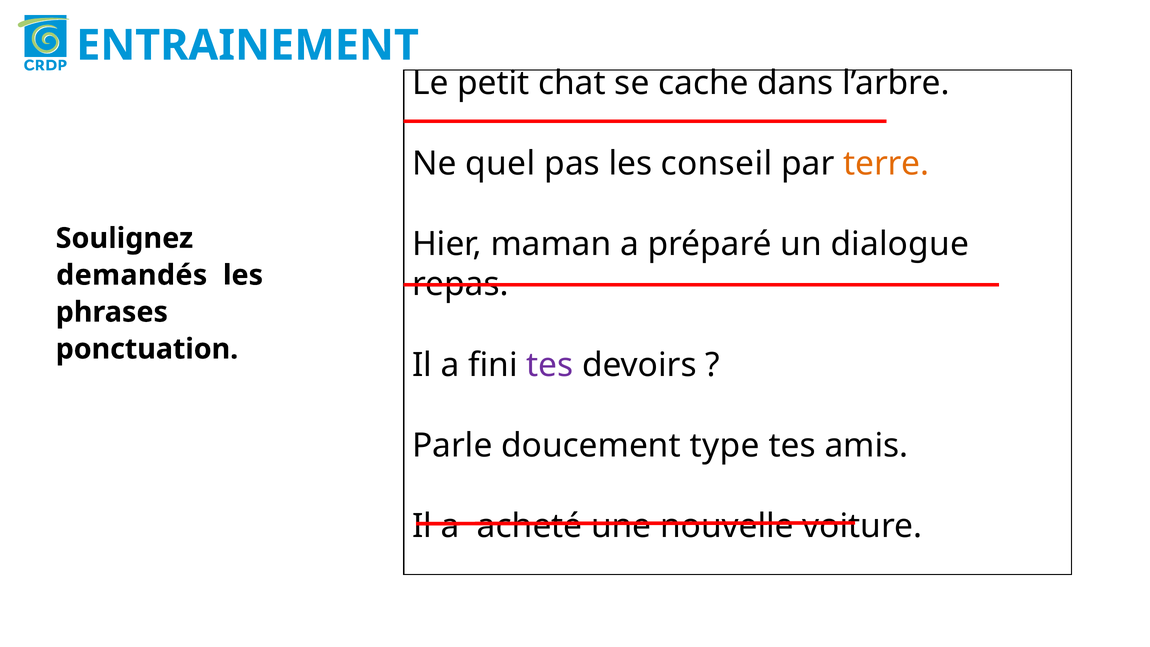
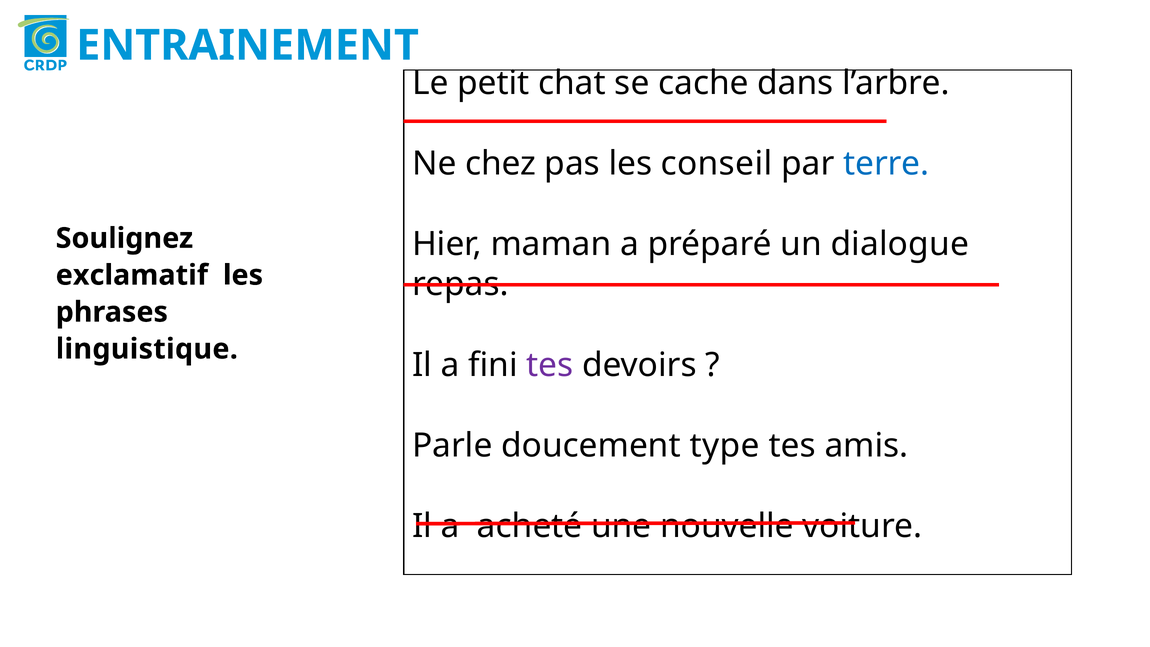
quel: quel -> chez
terre colour: orange -> blue
demandés: demandés -> exclamatif
ponctuation: ponctuation -> linguistique
